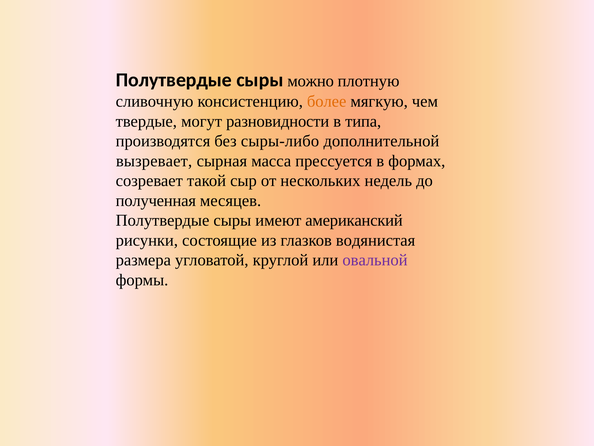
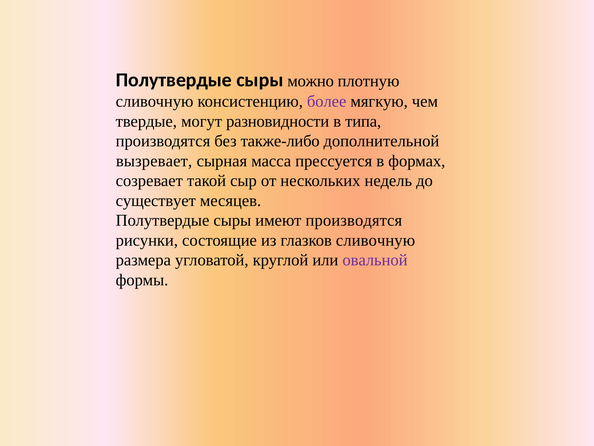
более colour: orange -> purple
сыры-либо: сыры-либо -> также-либо
полученная: полученная -> существует
имеют американский: американский -> производятся
глазков водянистая: водянистая -> сливочную
